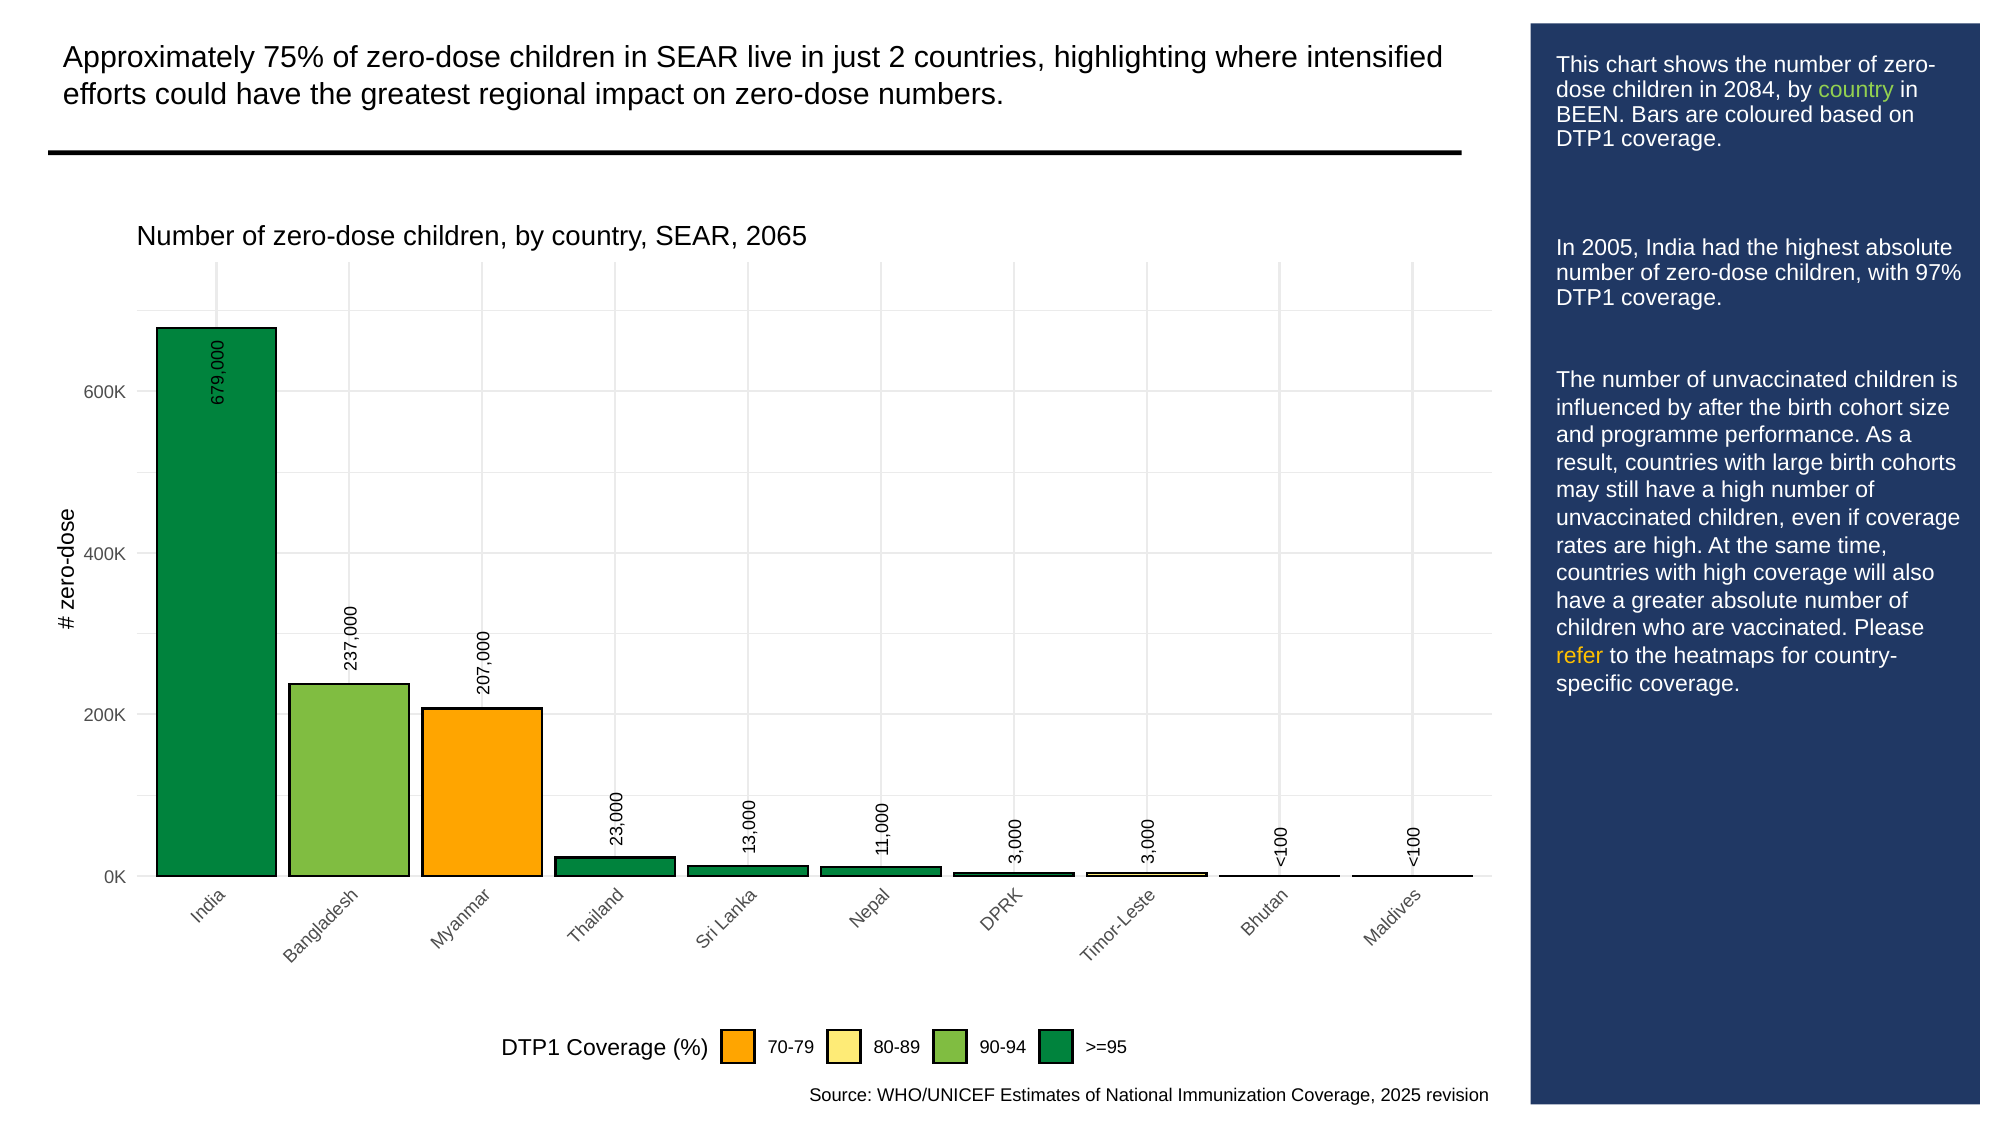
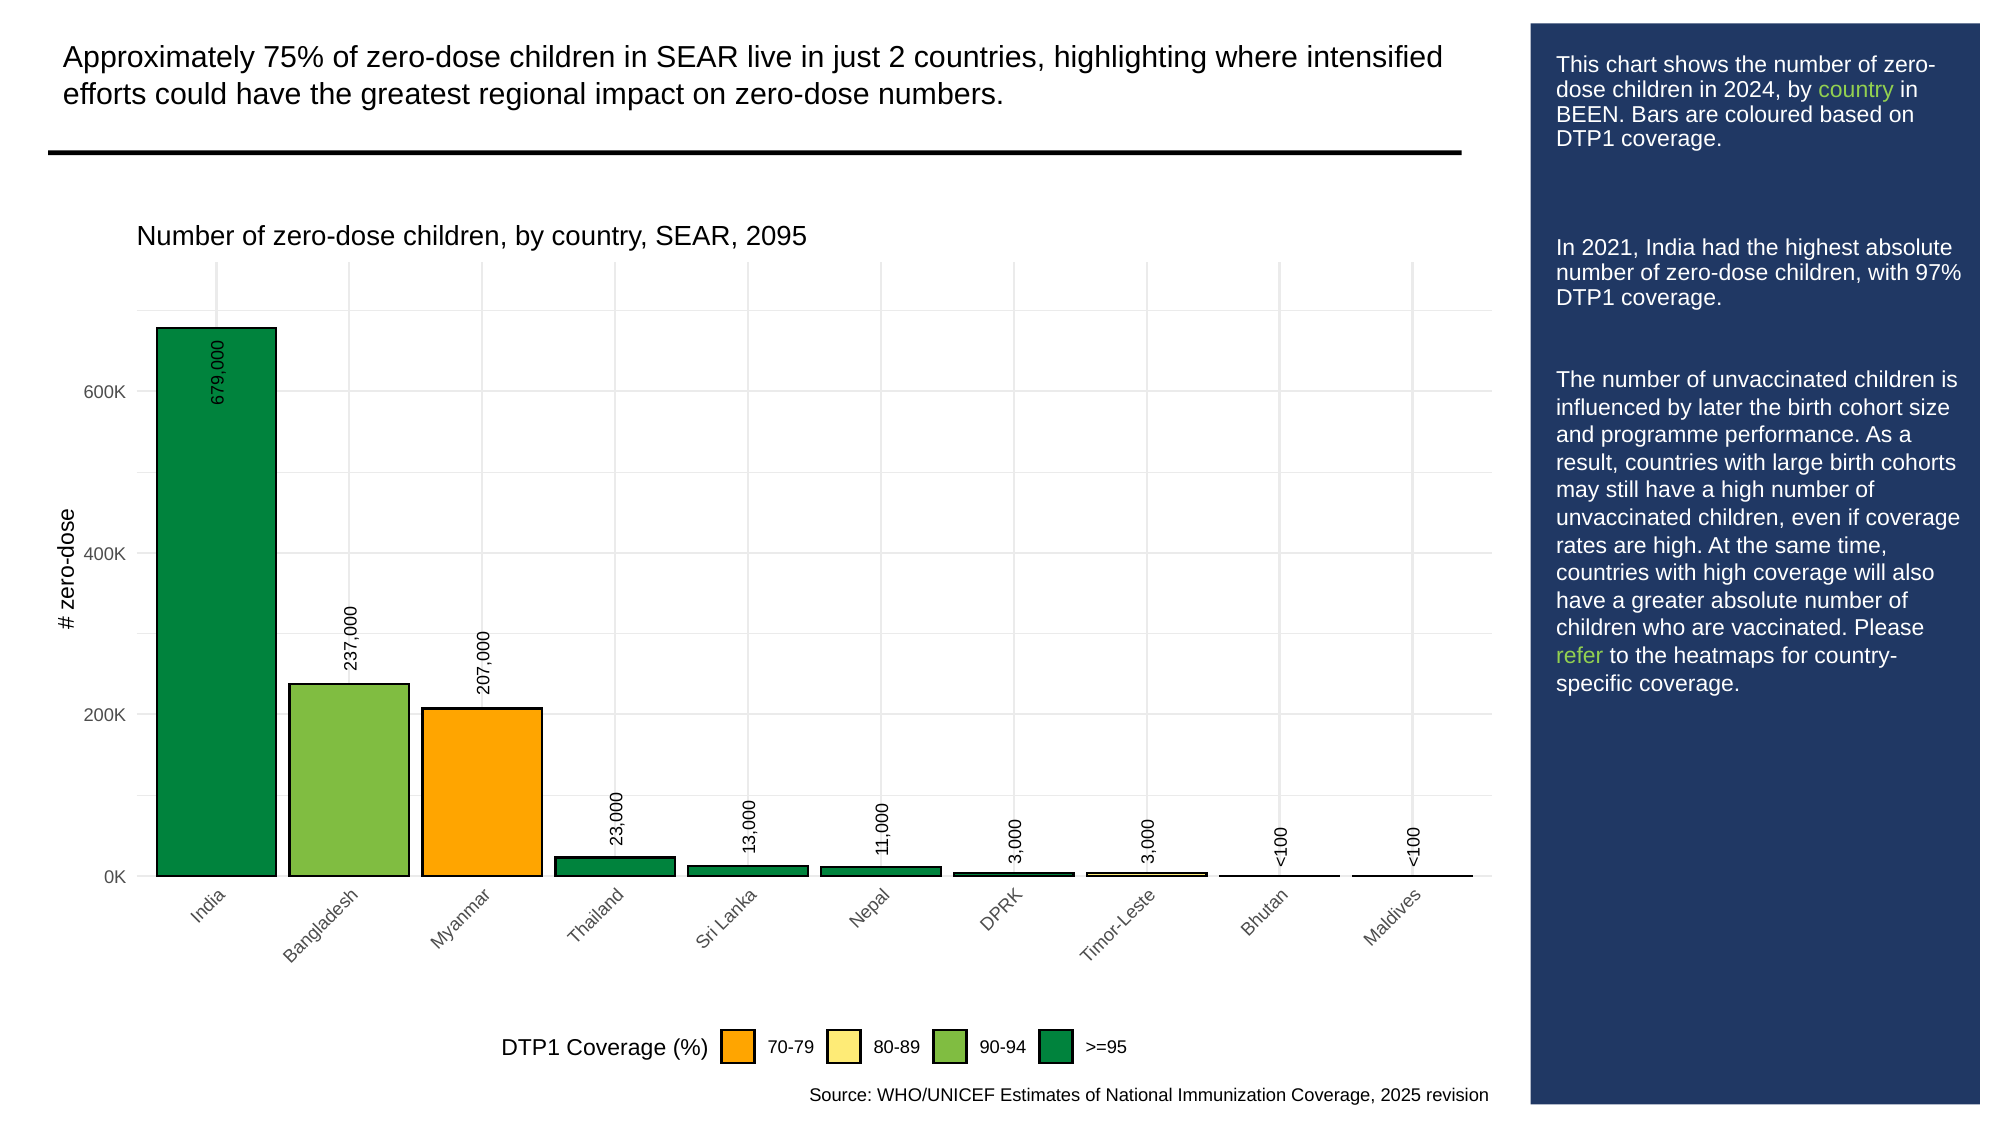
2084: 2084 -> 2024
2065: 2065 -> 2095
2005: 2005 -> 2021
after: after -> later
refer colour: yellow -> light green
